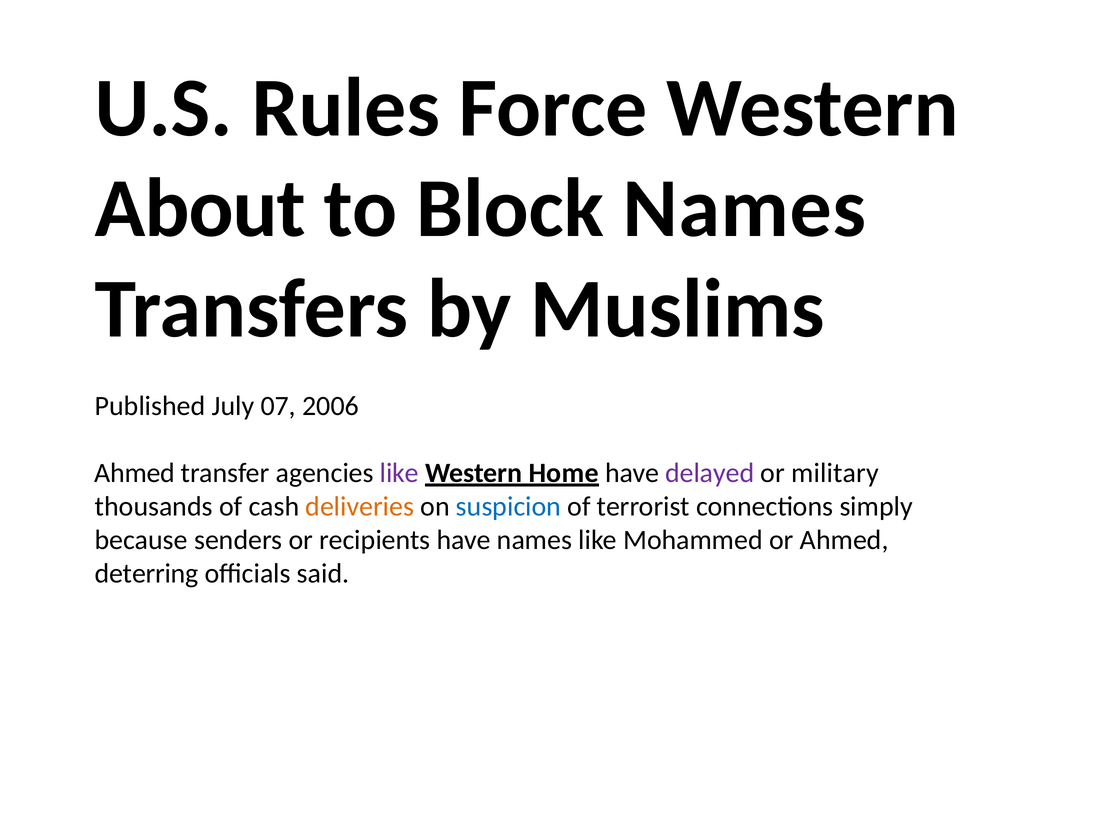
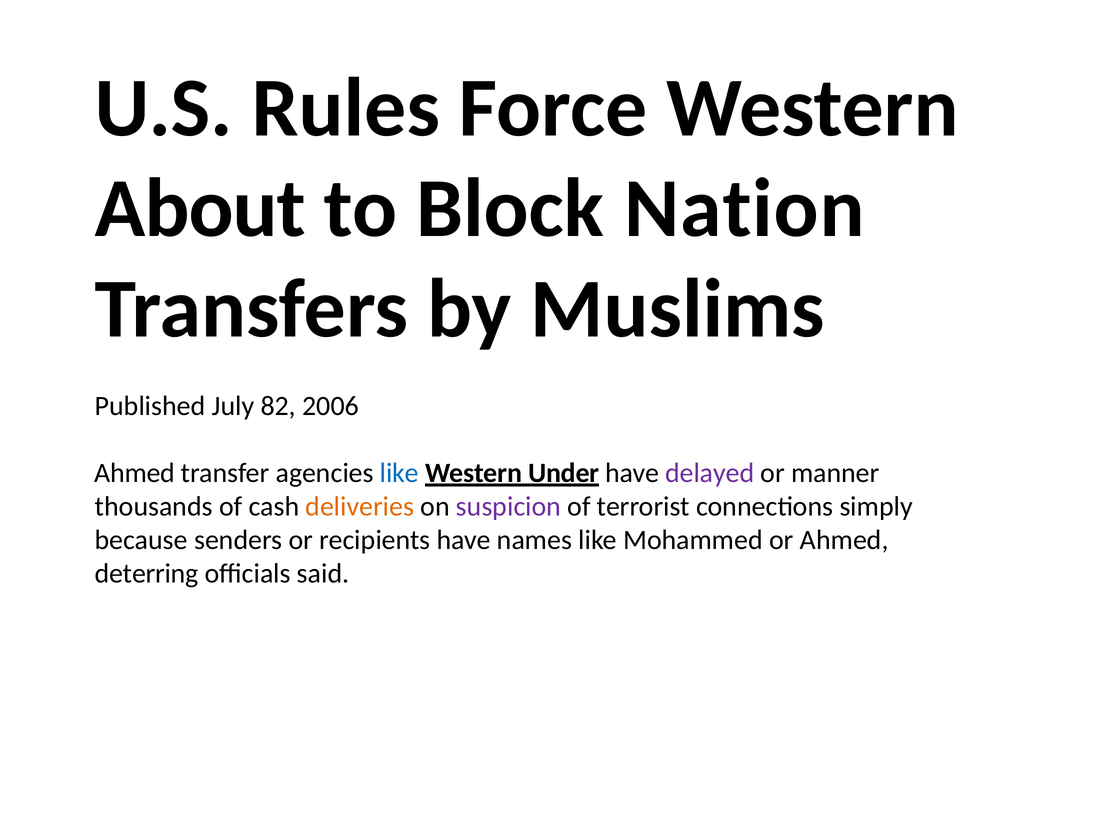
Block Names: Names -> Nation
07: 07 -> 82
like at (399, 473) colour: purple -> blue
Home: Home -> Under
military: military -> manner
suspicion colour: blue -> purple
